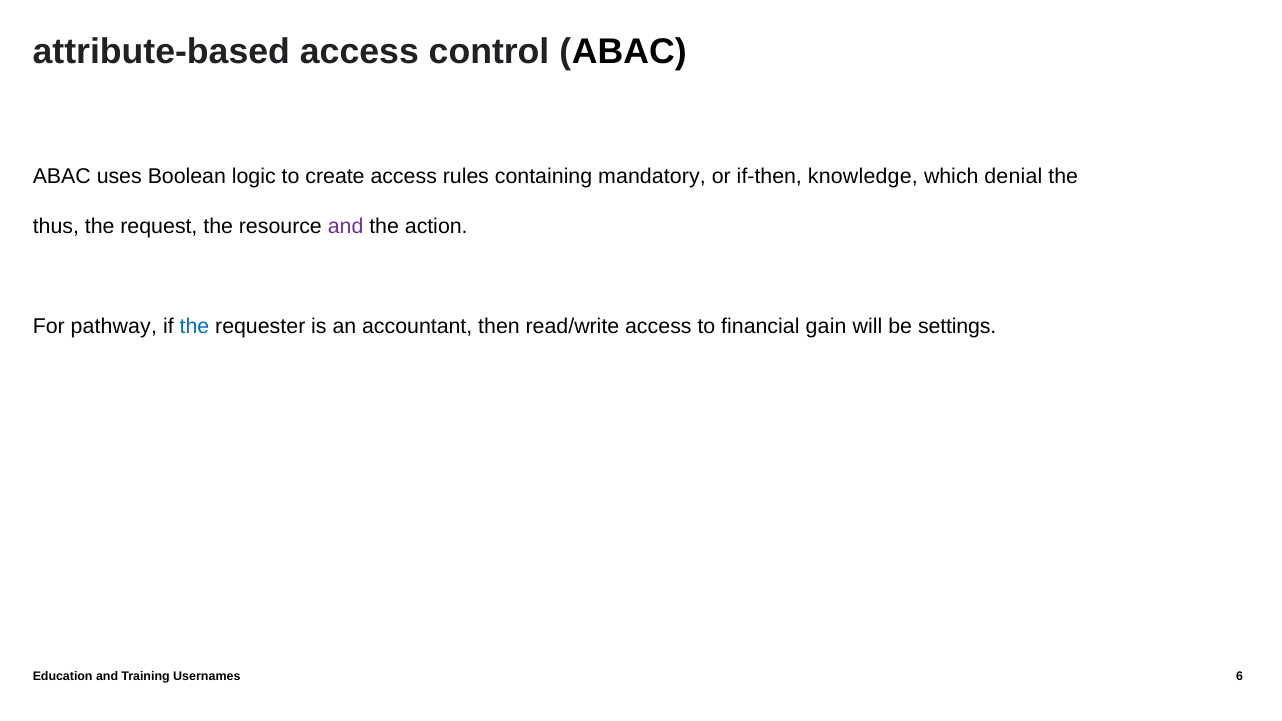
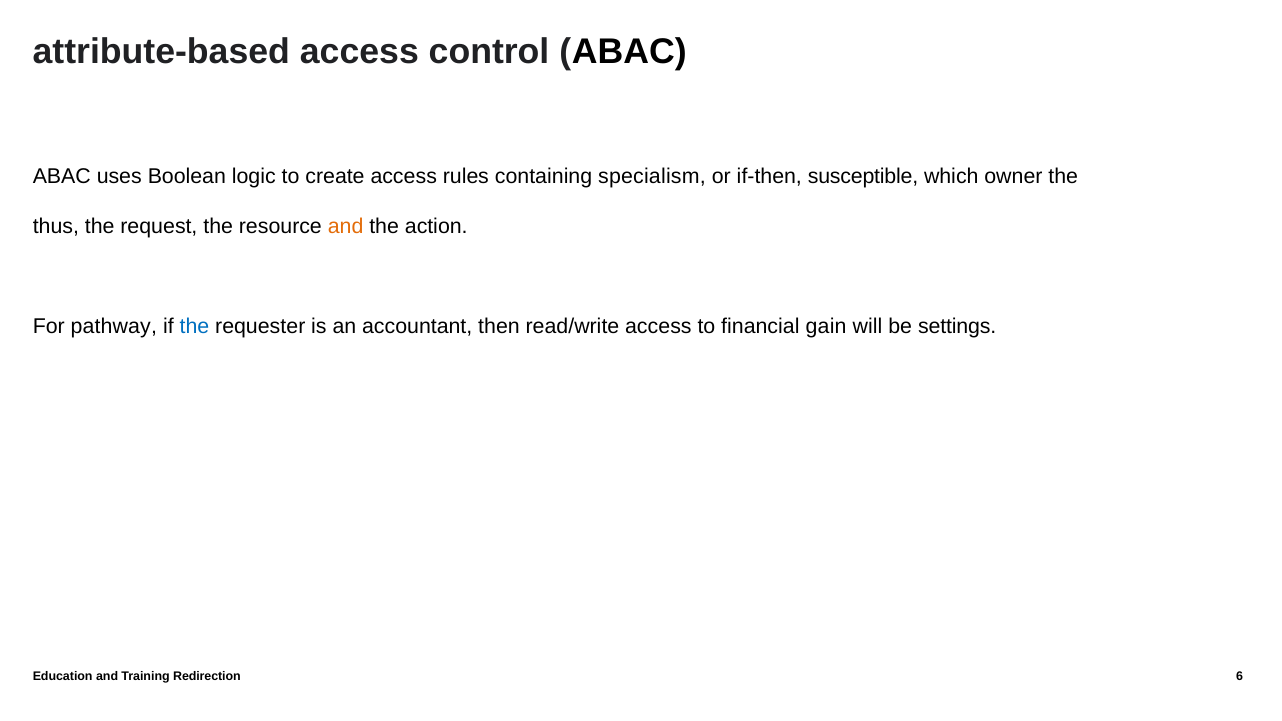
mandatory: mandatory -> specialism
knowledge: knowledge -> susceptible
denial: denial -> owner
and at (346, 227) colour: purple -> orange
Usernames: Usernames -> Redirection
